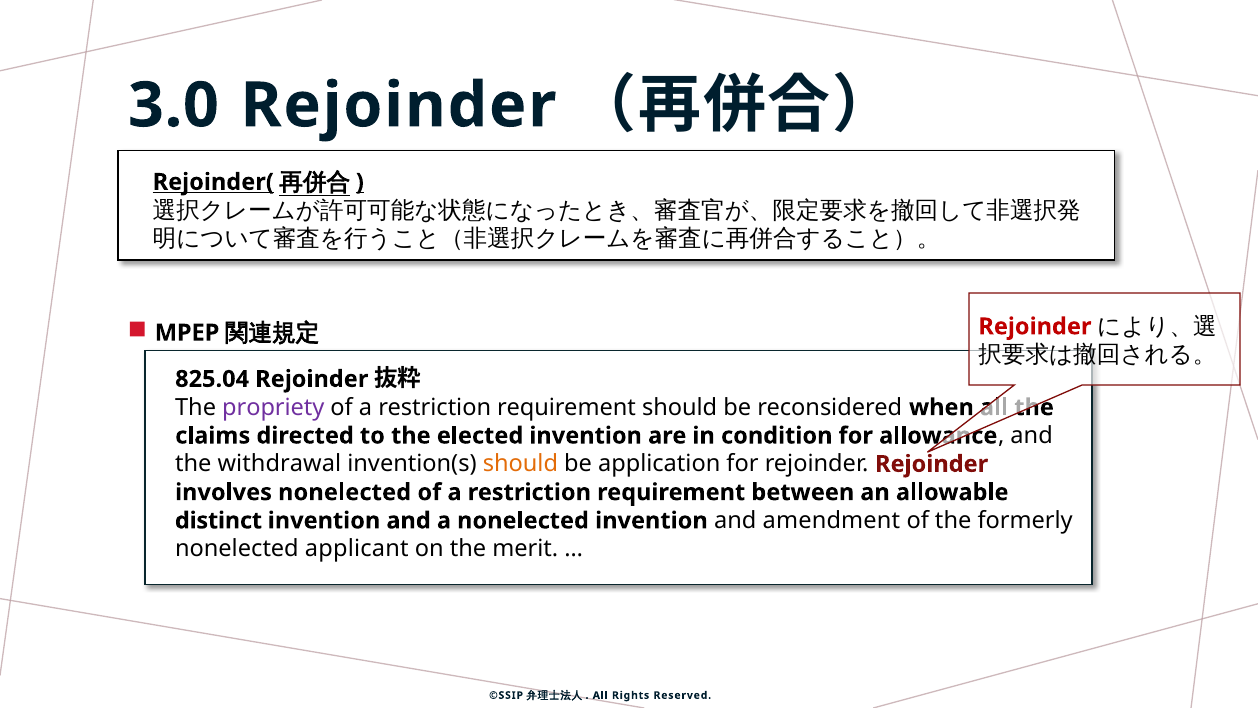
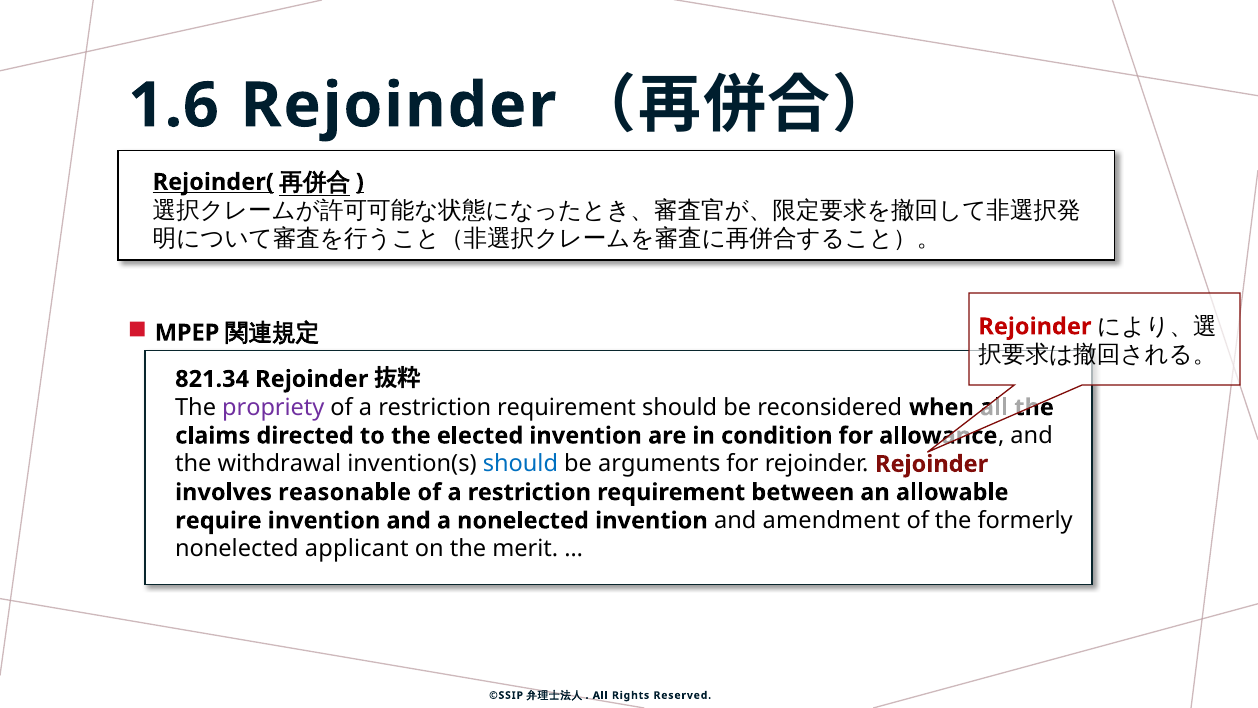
3.0: 3.0 -> 1.6
825.04: 825.04 -> 821.34
should at (520, 464) colour: orange -> blue
application: application -> arguments
involves nonelected: nonelected -> reasonable
distinct: distinct -> require
